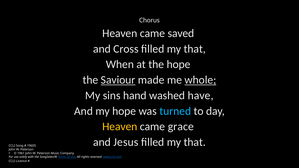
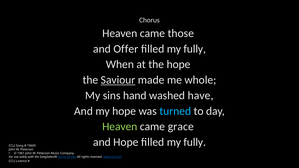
saved: saved -> those
Cross: Cross -> Offer
that at (195, 49): that -> fully
whole underline: present -> none
Heaven at (120, 127) colour: yellow -> light green
and Jesus: Jesus -> Hope
that at (195, 142): that -> fully
